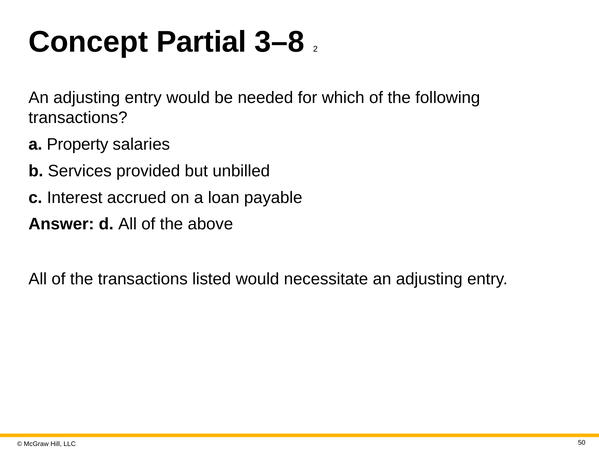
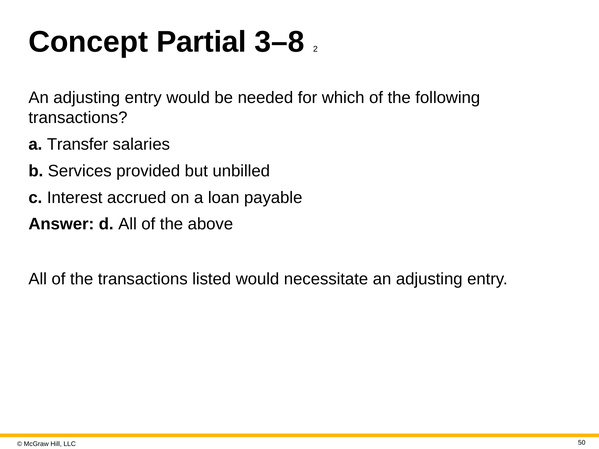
Property: Property -> Transfer
